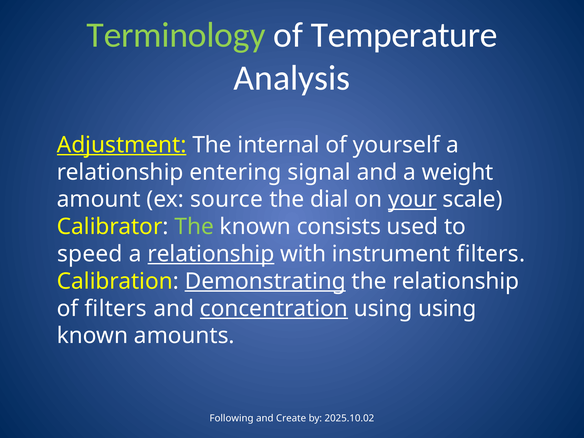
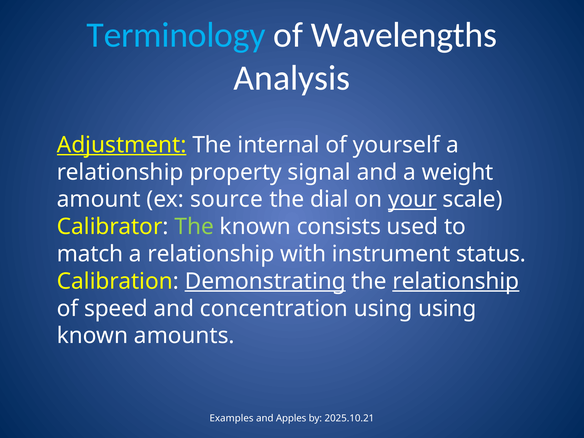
Terminology colour: light green -> light blue
Temperature: Temperature -> Wavelengths
entering: entering -> property
speed: speed -> match
relationship at (211, 254) underline: present -> none
instrument filters: filters -> status
relationship at (456, 281) underline: none -> present
of filters: filters -> speed
concentration underline: present -> none
Following: Following -> Examples
Create: Create -> Apples
2025.10.02: 2025.10.02 -> 2025.10.21
